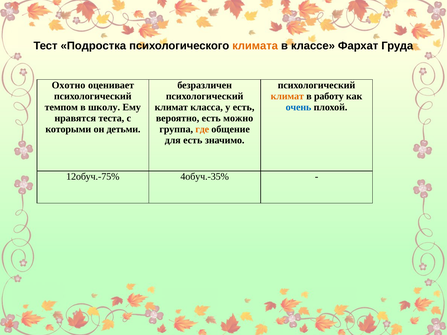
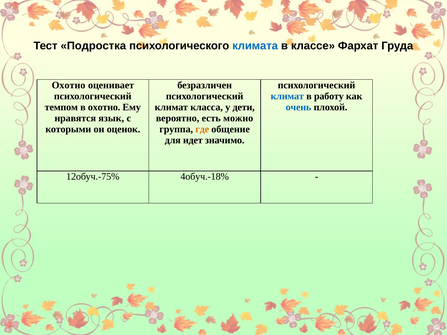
климата colour: orange -> blue
климат at (287, 96) colour: orange -> blue
в школу: школу -> охотно
у есть: есть -> дети
теста: теста -> язык
детьми: детьми -> оценок
для есть: есть -> идет
4обуч.-35%: 4обуч.-35% -> 4обуч.-18%
